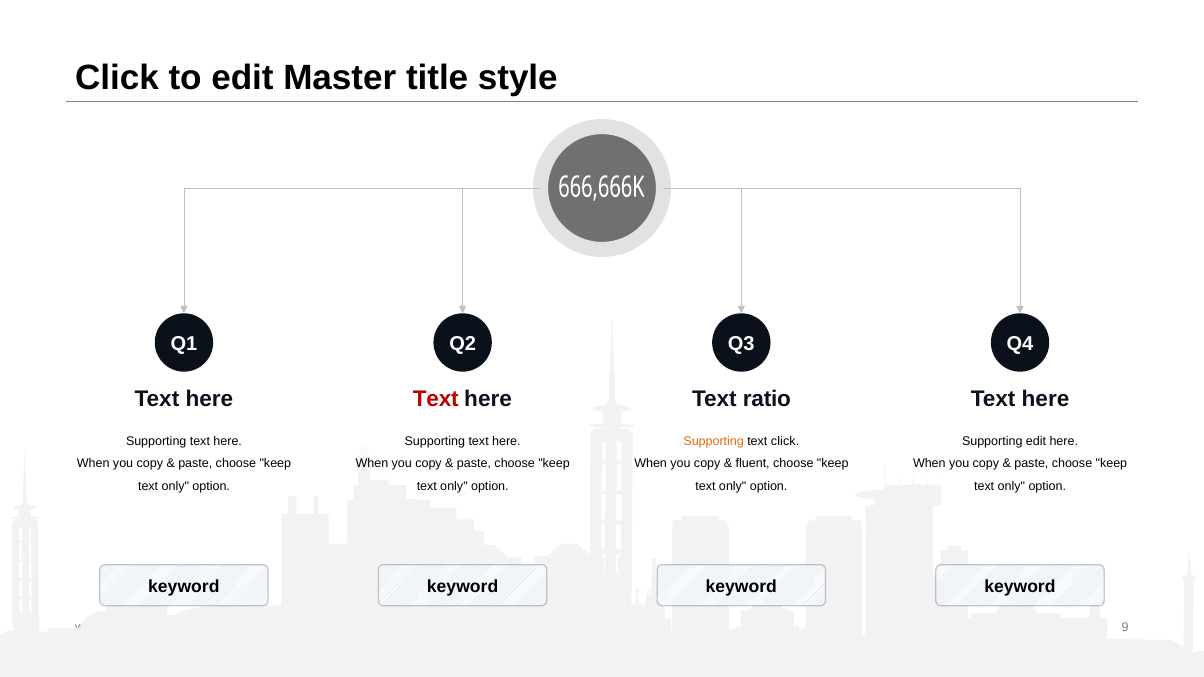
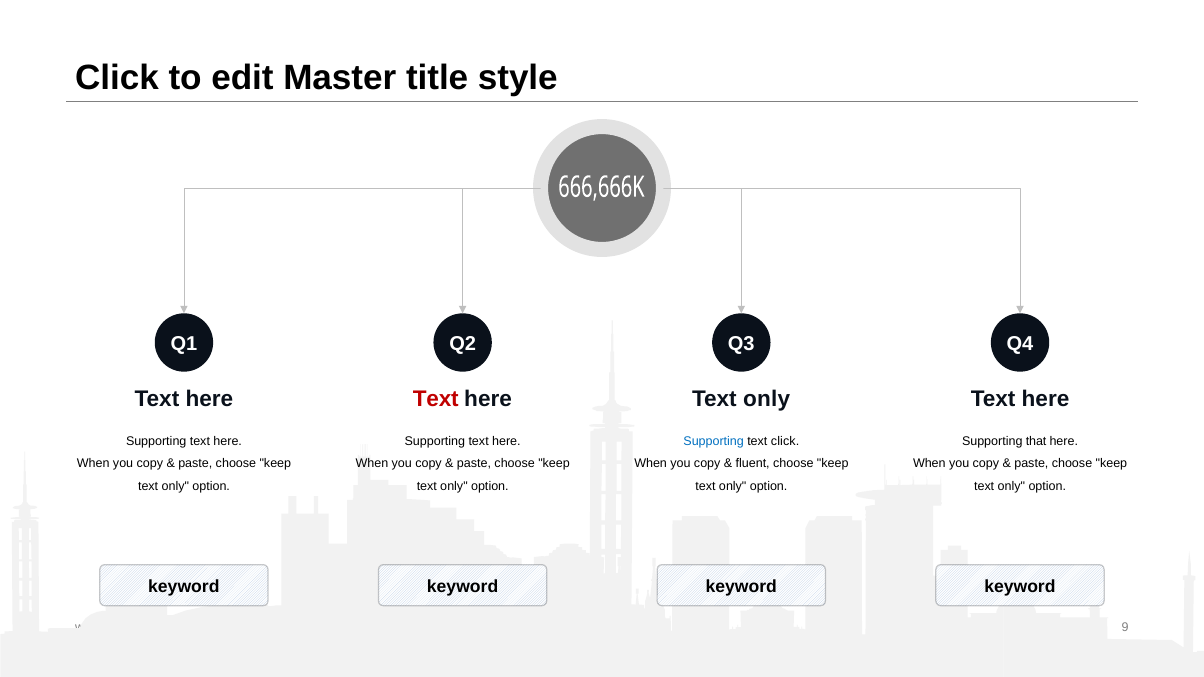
ratio at (767, 399): ratio -> only
Supporting at (714, 442) colour: orange -> blue
Supporting edit: edit -> that
